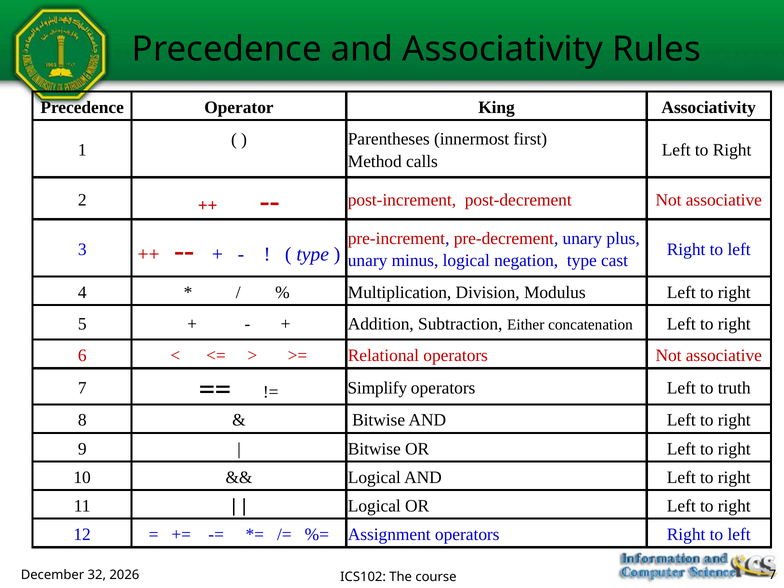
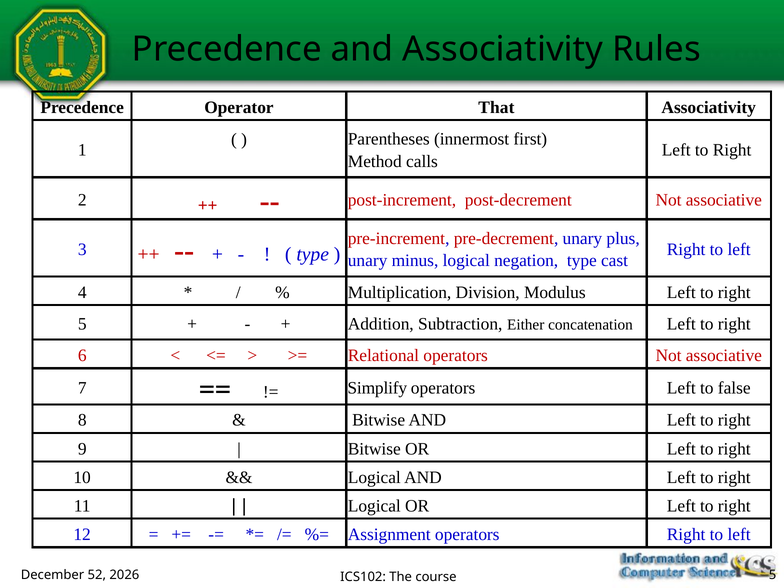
King: King -> That
truth: truth -> false
32: 32 -> 52
course 7: 7 -> 5
